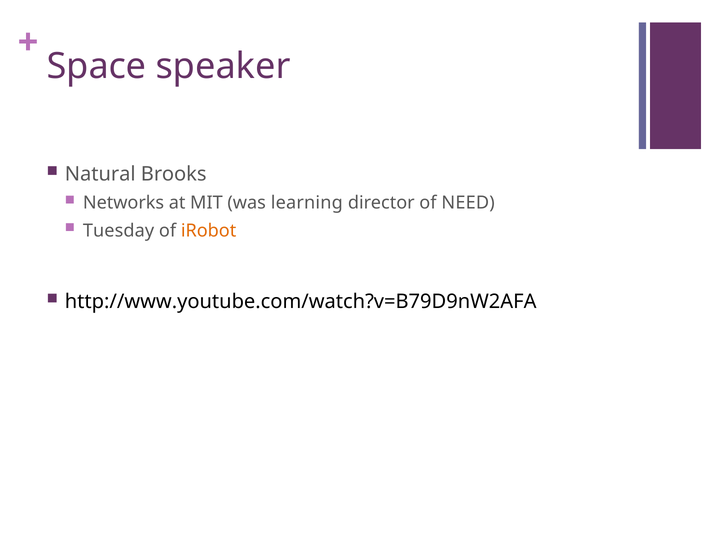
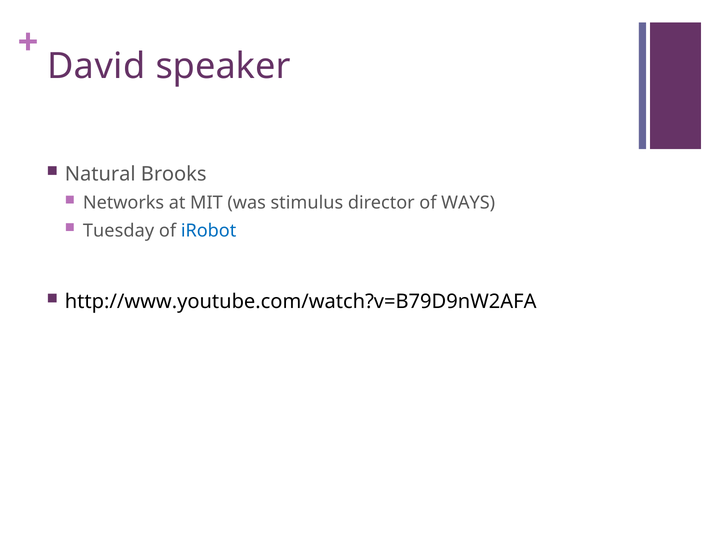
Space: Space -> David
learning: learning -> stimulus
NEED: NEED -> WAYS
iRobot colour: orange -> blue
